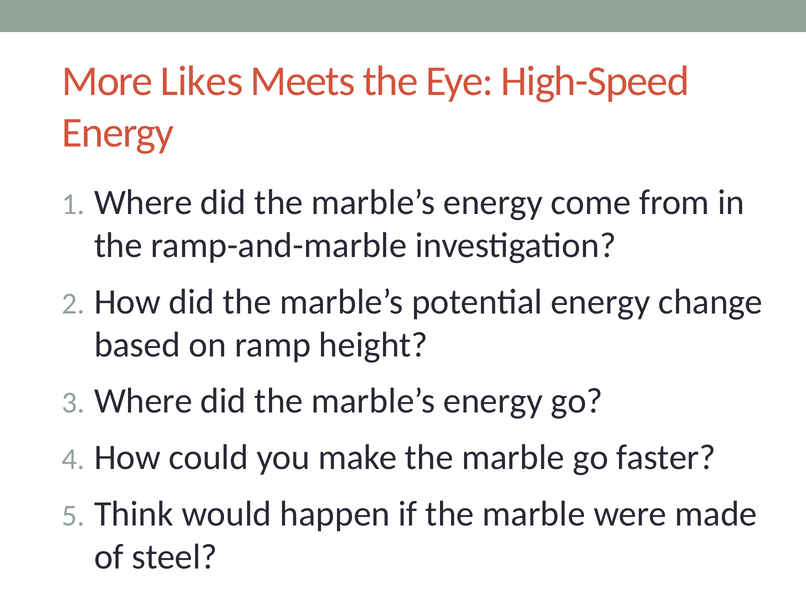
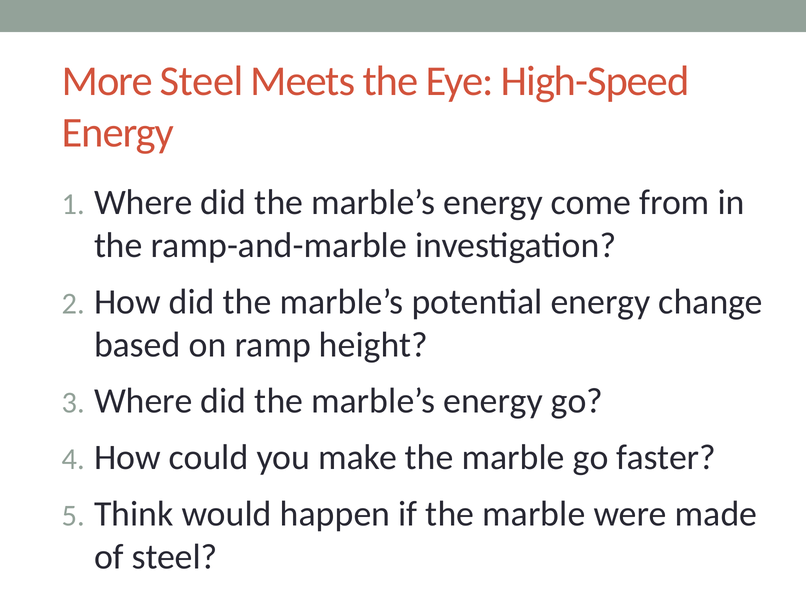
More Likes: Likes -> Steel
